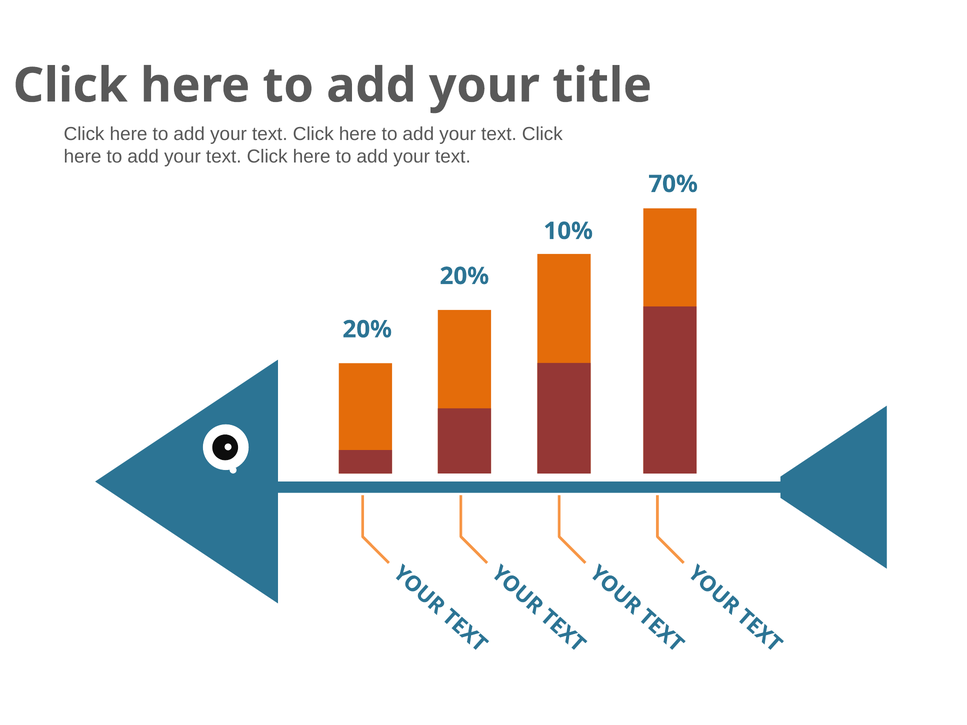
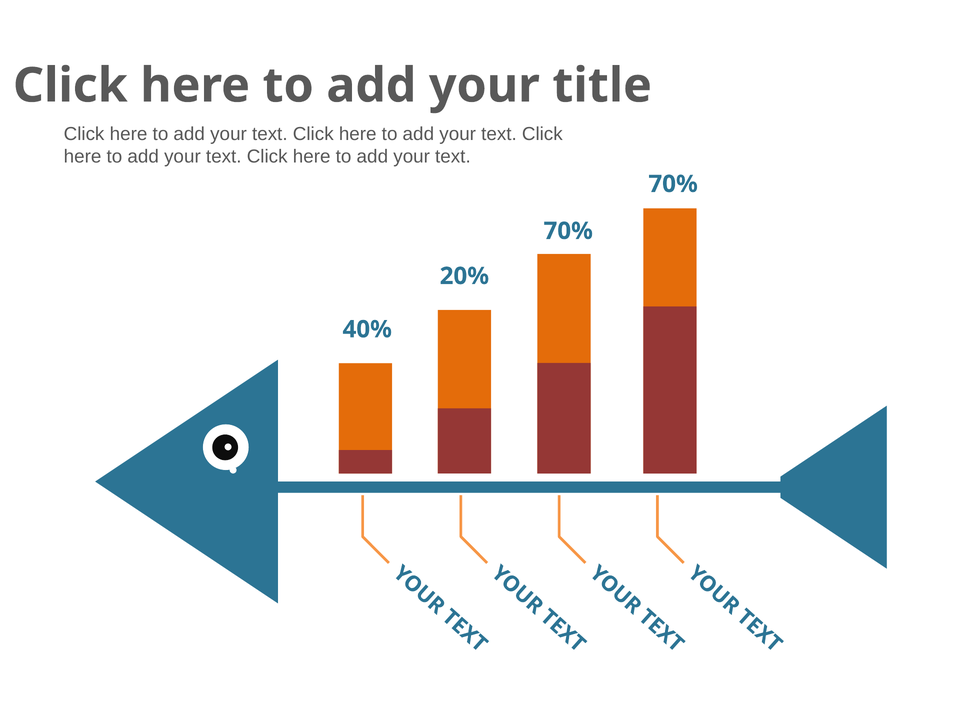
10% at (568, 231): 10% -> 70%
20% at (367, 329): 20% -> 40%
